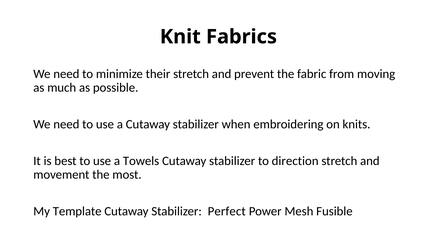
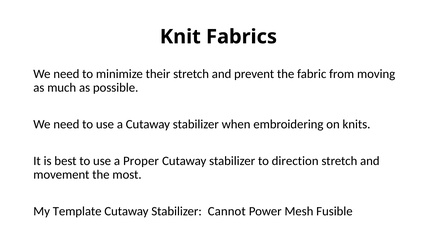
Towels: Towels -> Proper
Perfect: Perfect -> Cannot
